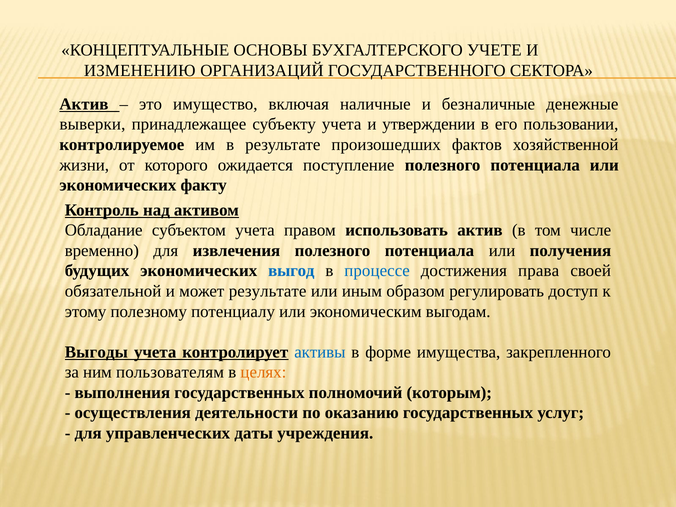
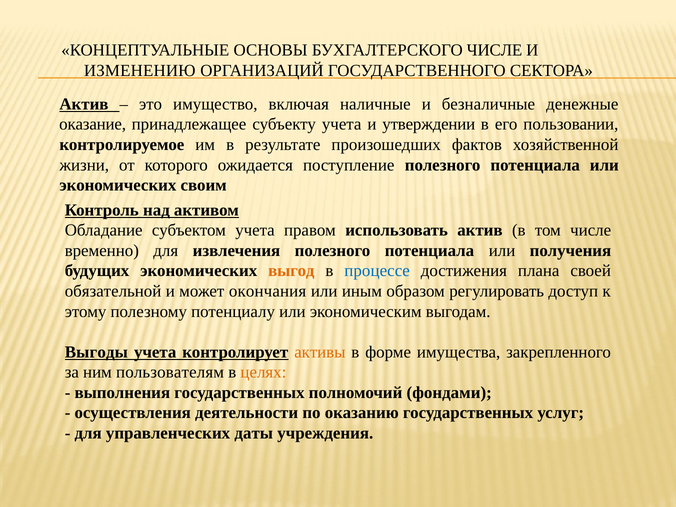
БУХГАЛТЕРСКОГО УЧЕТЕ: УЧЕТЕ -> ЧИСЛЕ
выверки: выверки -> оказание
факту: факту -> своим
выгод colour: blue -> orange
права: права -> плана
может результате: результате -> окончания
активы colour: blue -> orange
которым: которым -> фондами
